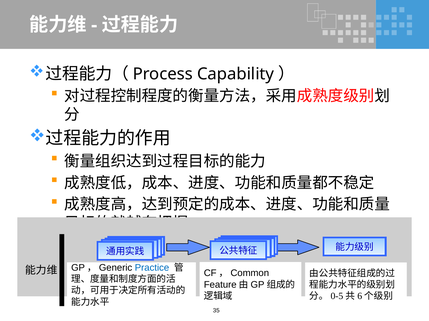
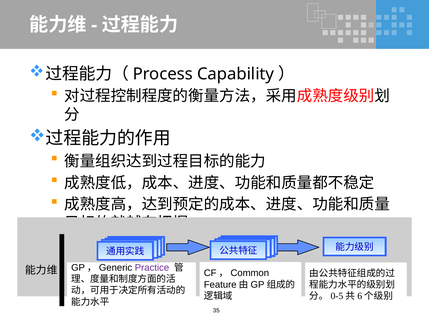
Practice colour: blue -> purple
